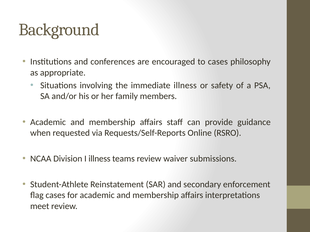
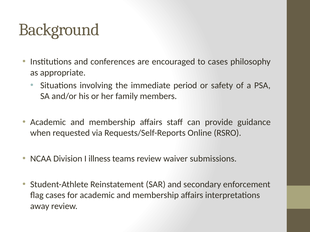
immediate illness: illness -> period
meet: meet -> away
